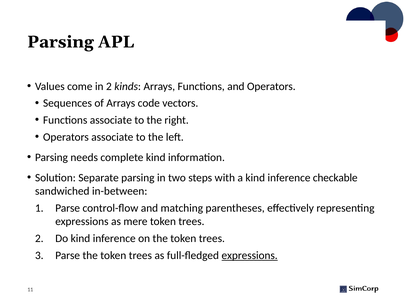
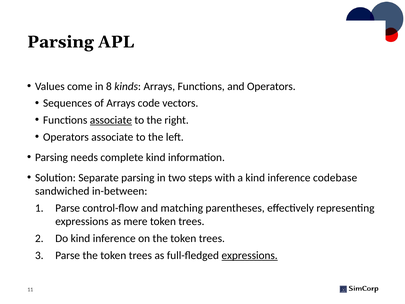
in 2: 2 -> 8
associate at (111, 120) underline: none -> present
checkable: checkable -> codebase
